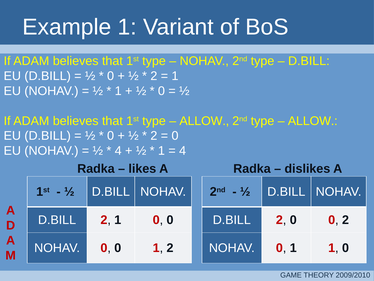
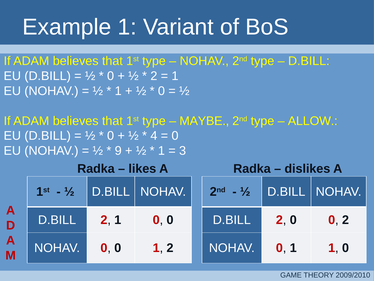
ALLOW at (204, 121): ALLOW -> MAYBE
2 at (154, 136): 2 -> 4
4 at (118, 151): 4 -> 9
4 at (183, 151): 4 -> 3
